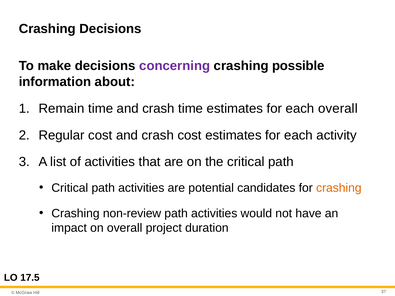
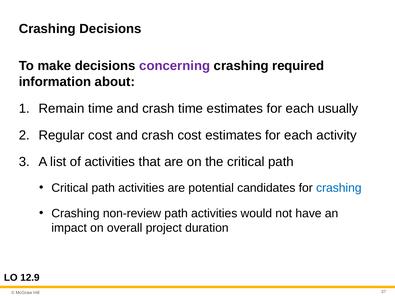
possible: possible -> required
each overall: overall -> usually
crashing at (339, 188) colour: orange -> blue
17.5: 17.5 -> 12.9
